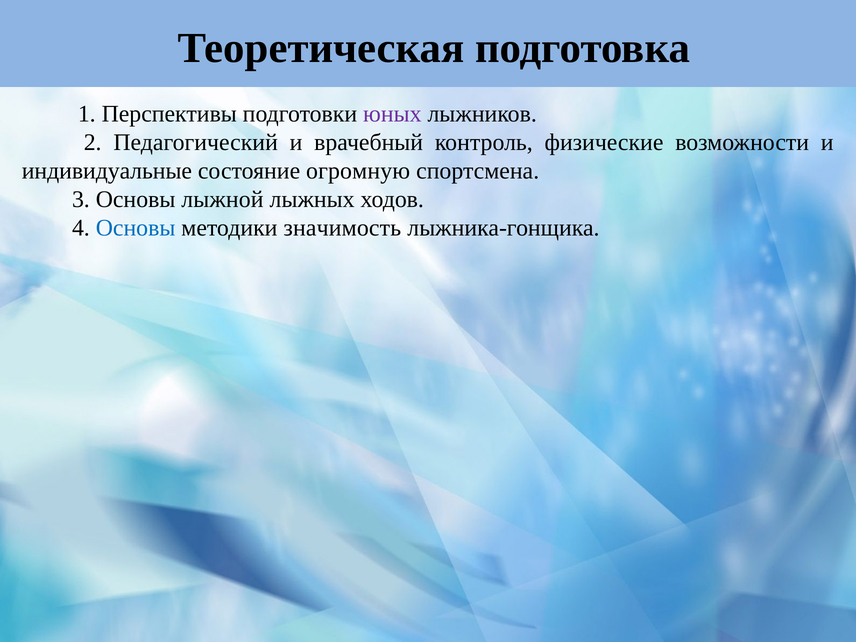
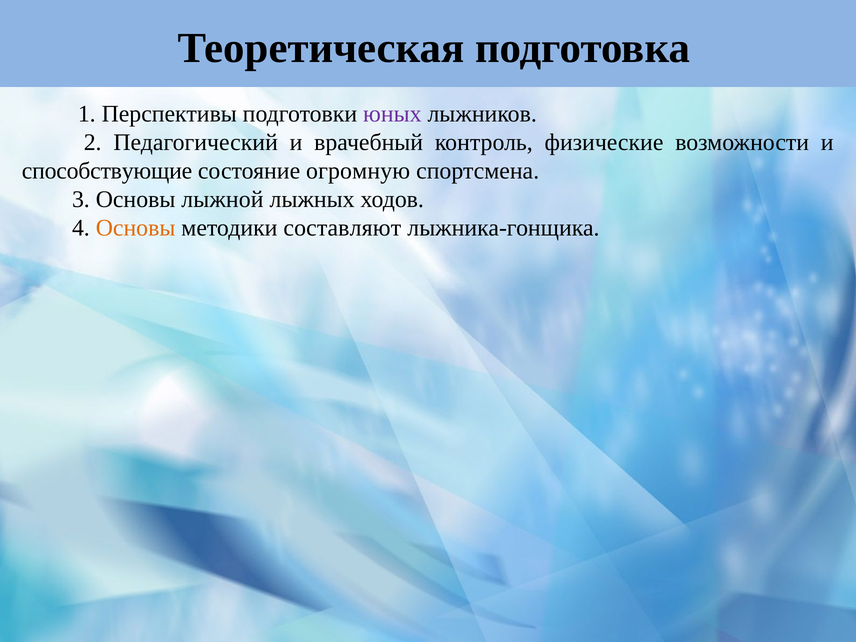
индивидуальные: индивидуальные -> способствующие
Основы at (136, 228) colour: blue -> orange
значимость: значимость -> составляют
